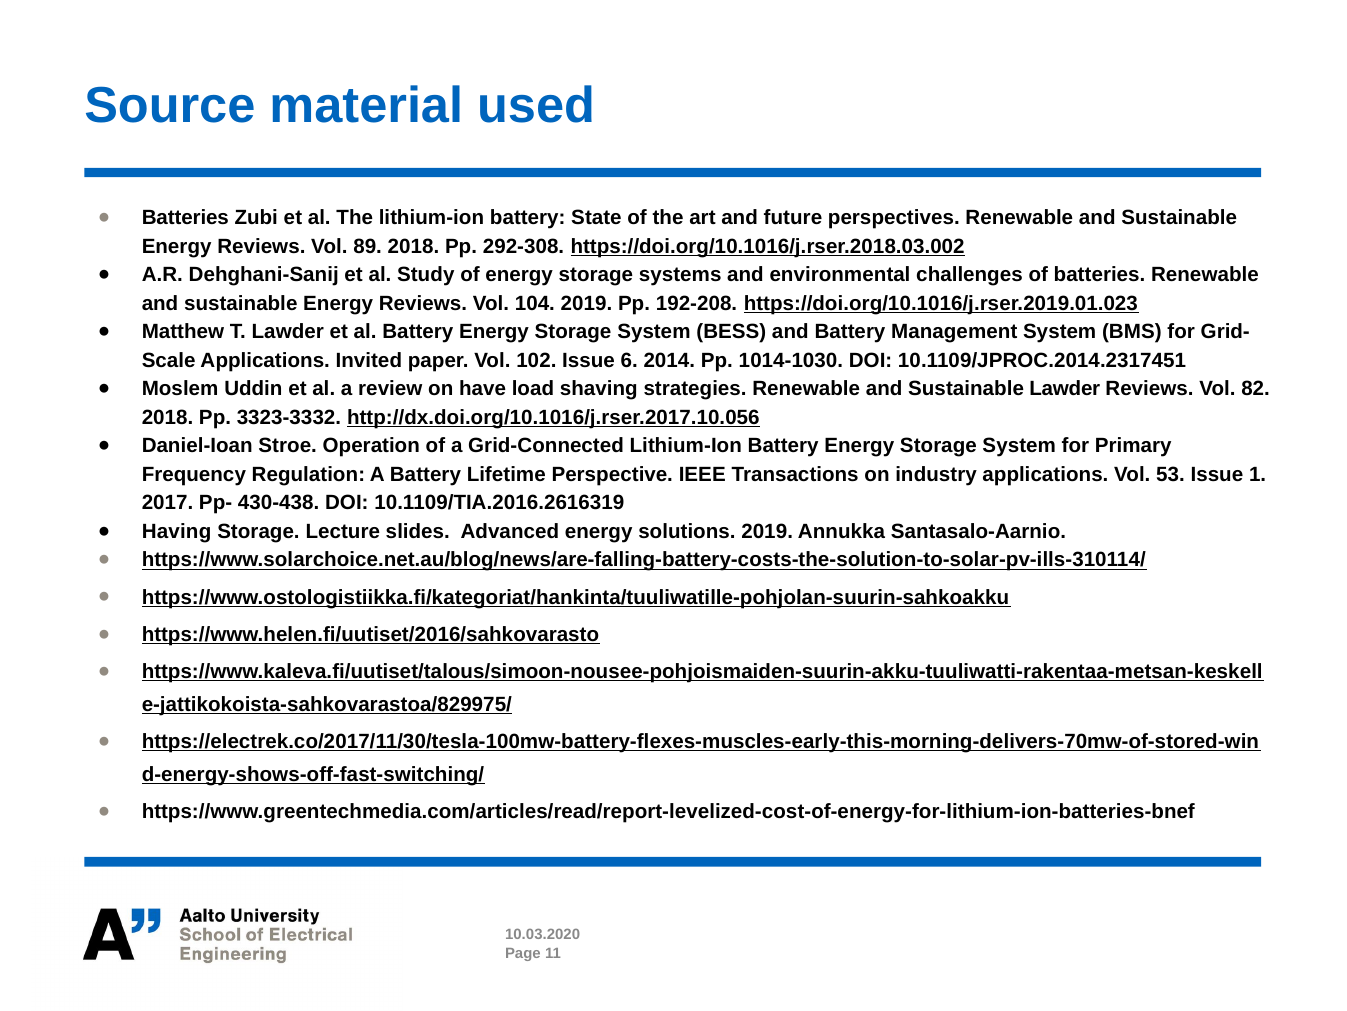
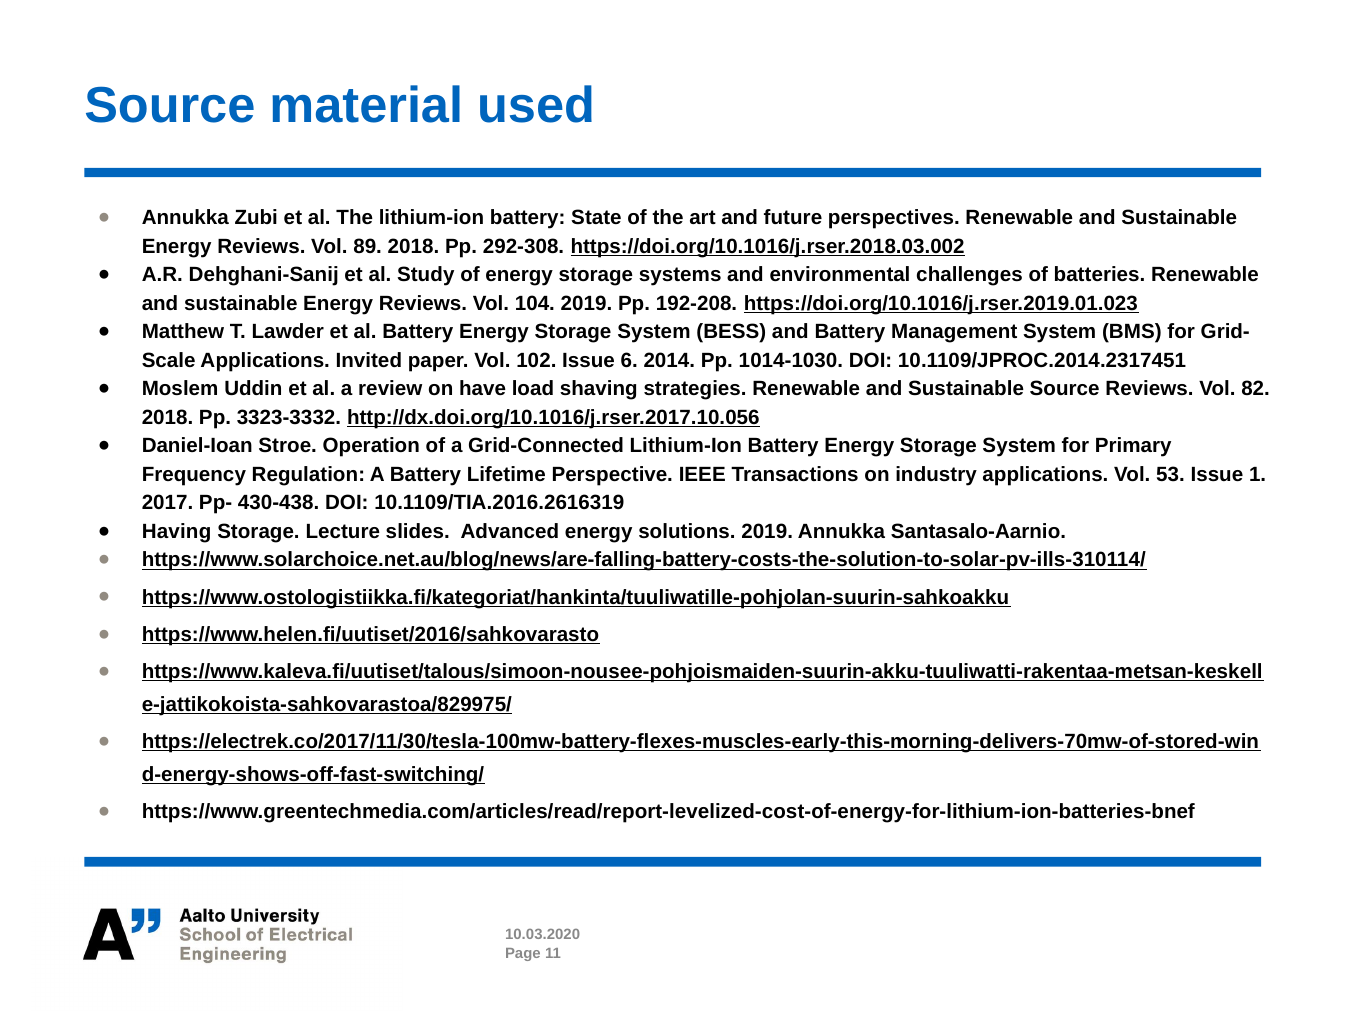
Batteries at (185, 218): Batteries -> Annukka
Sustainable Lawder: Lawder -> Source
